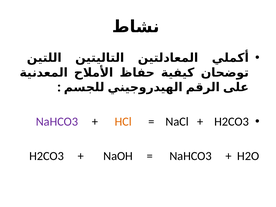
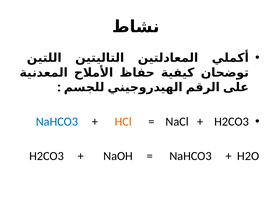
NaHCO3 at (57, 122) colour: purple -> blue
